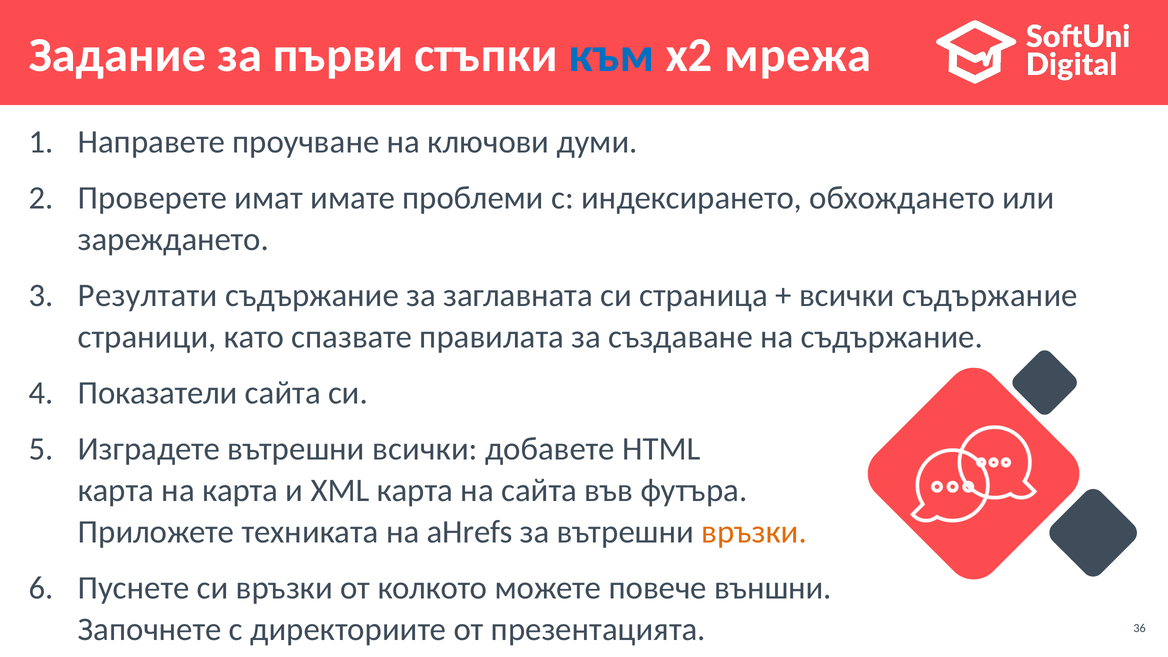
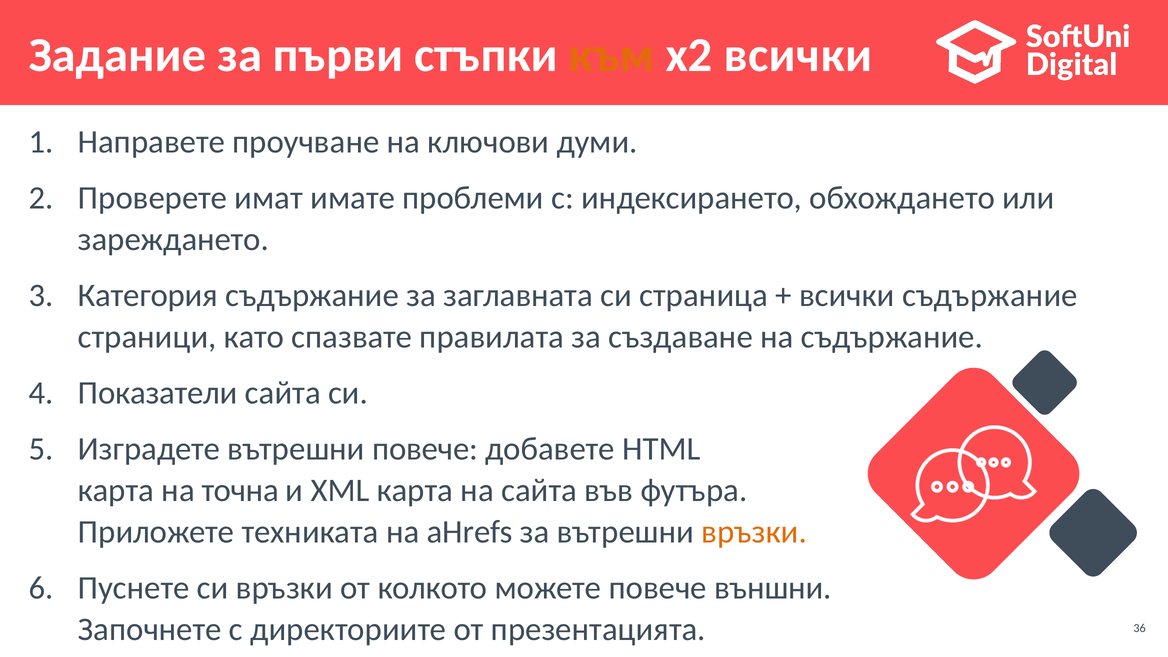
към colour: blue -> orange
x2 мрежа: мрежа -> всички
Резултати: Резултати -> Категория
вътрешни всички: всички -> повече
на карта: карта -> точна
